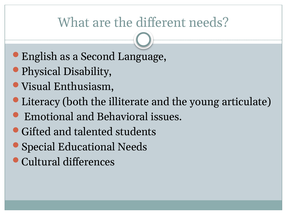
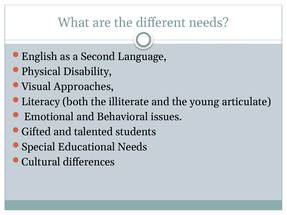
Enthusiasm: Enthusiasm -> Approaches
